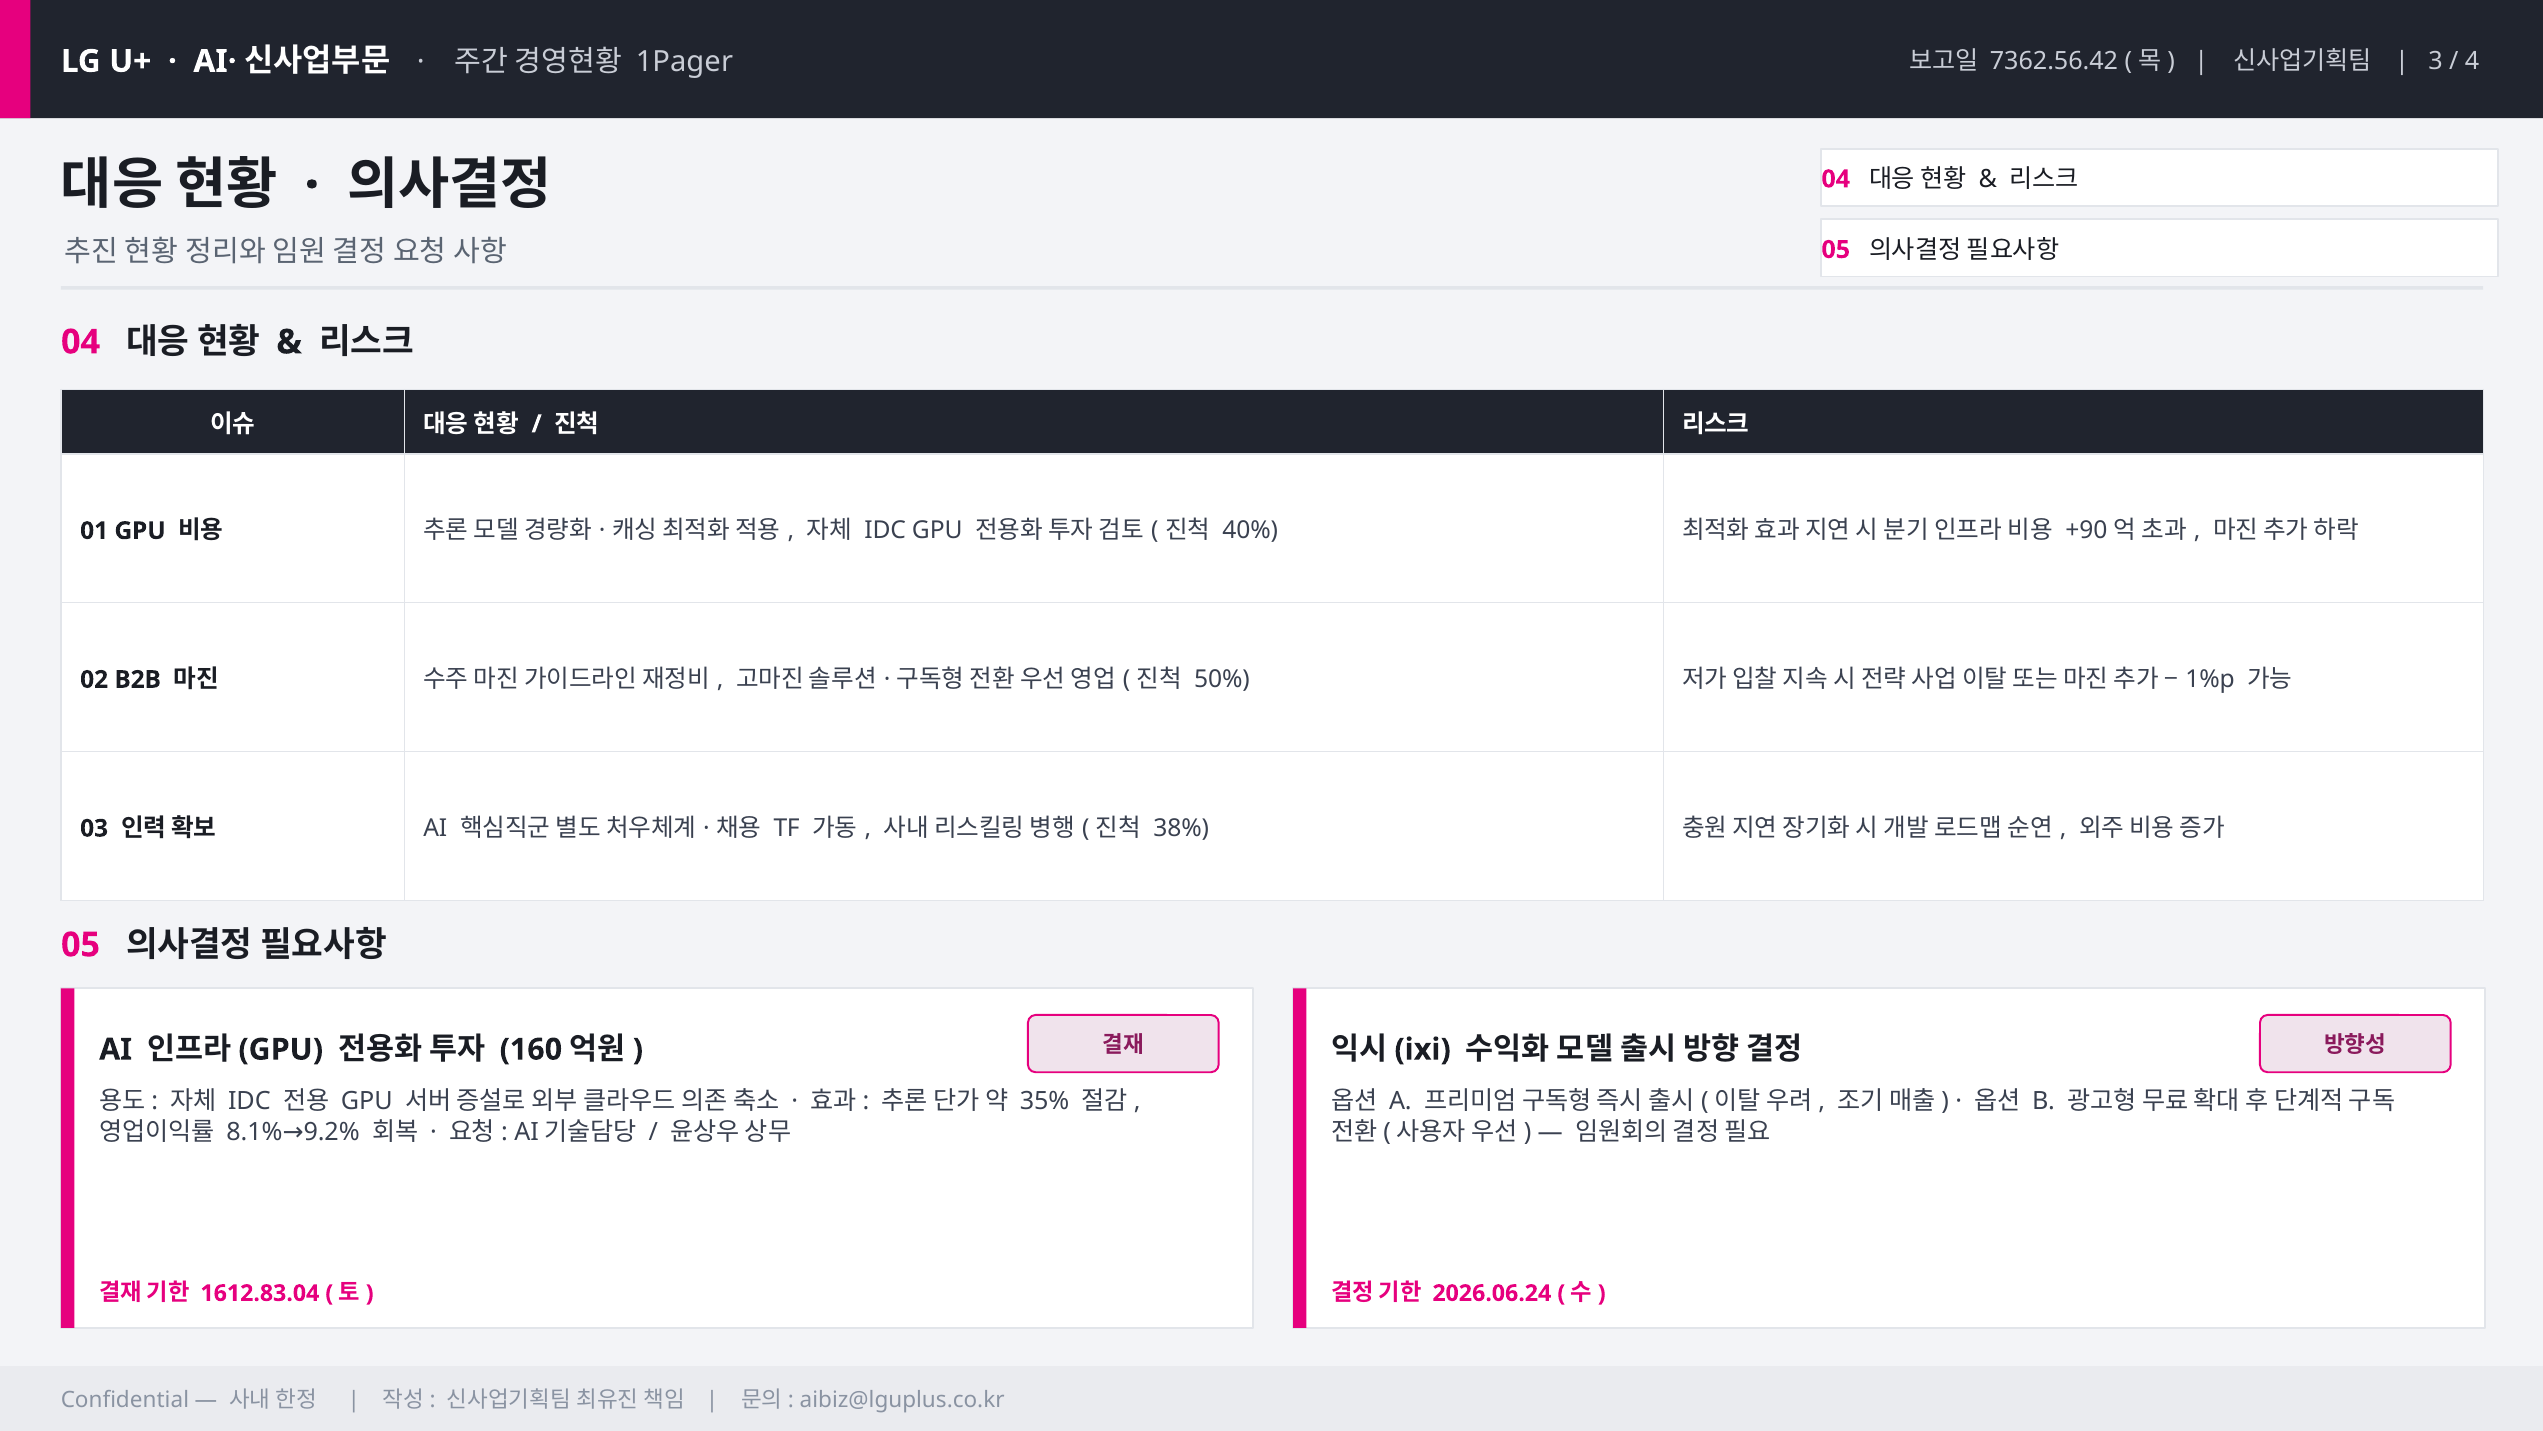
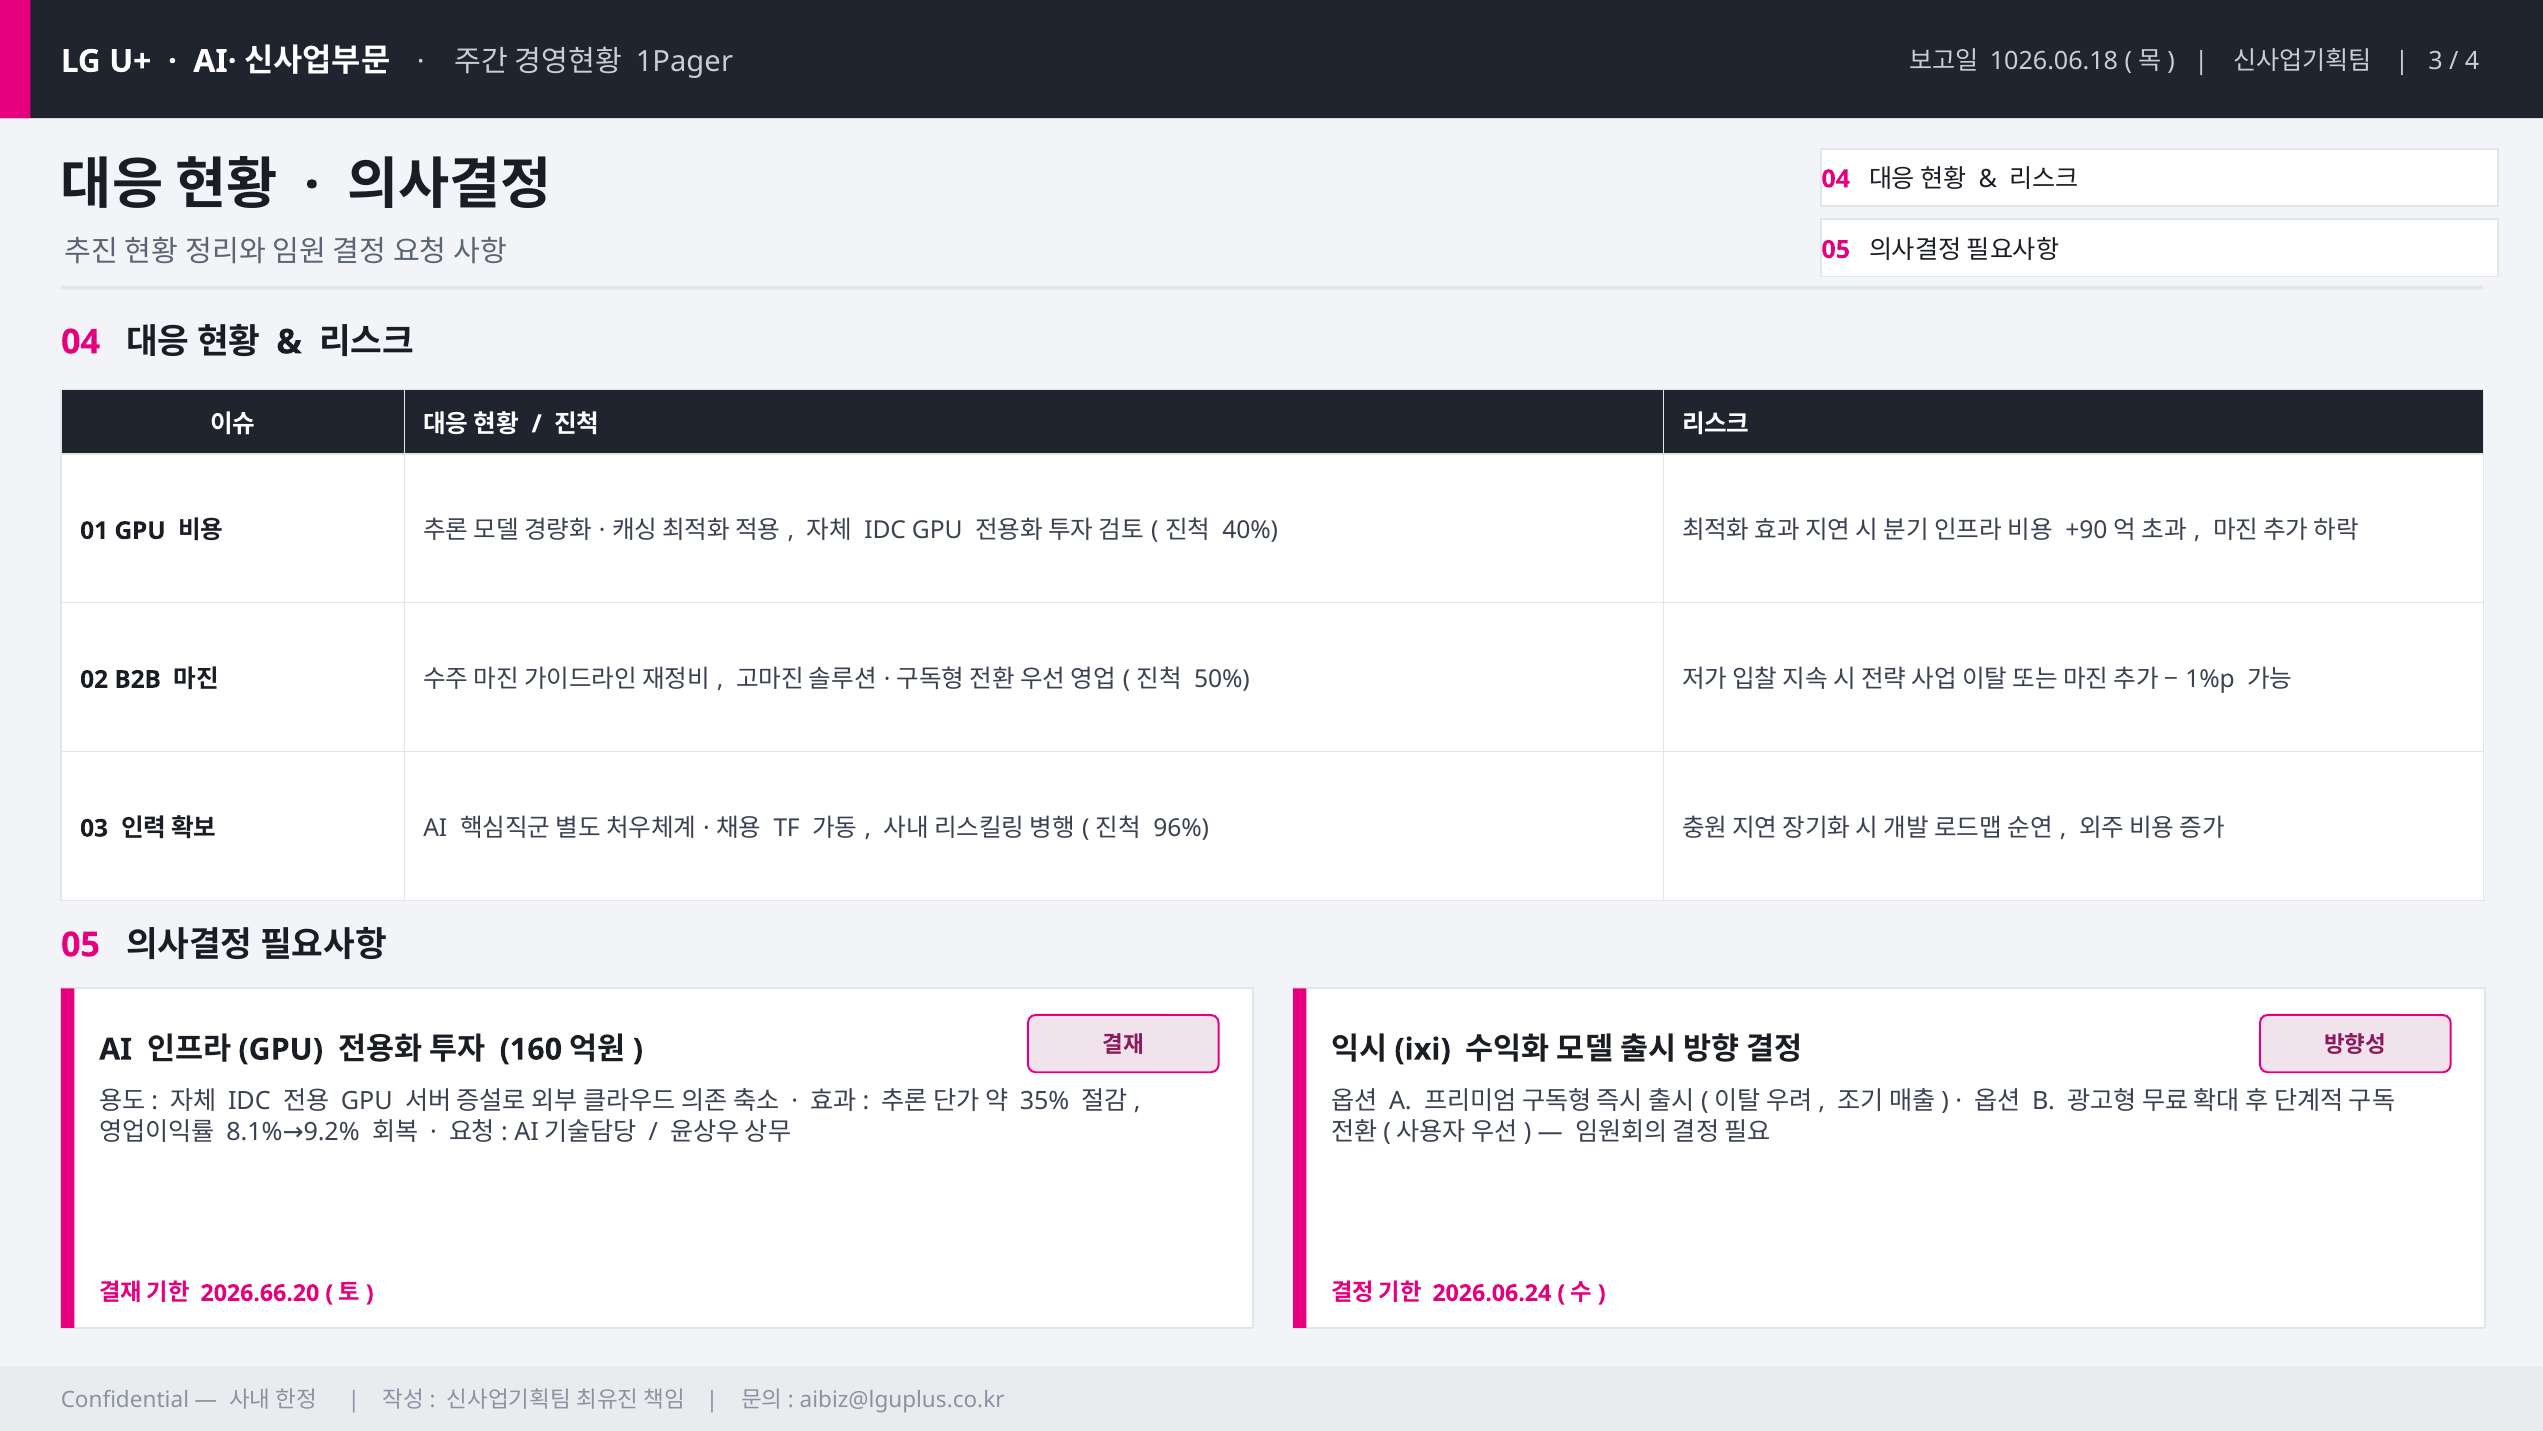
7362.56.42: 7362.56.42 -> 1026.06.18
38%: 38% -> 96%
1612.83.04: 1612.83.04 -> 2026.66.20
